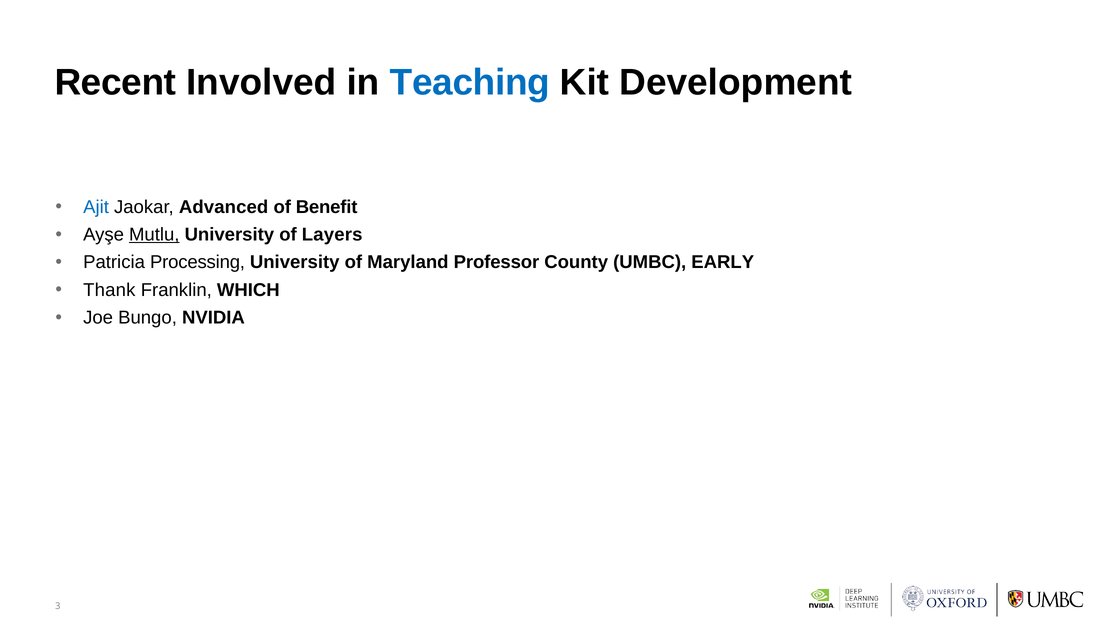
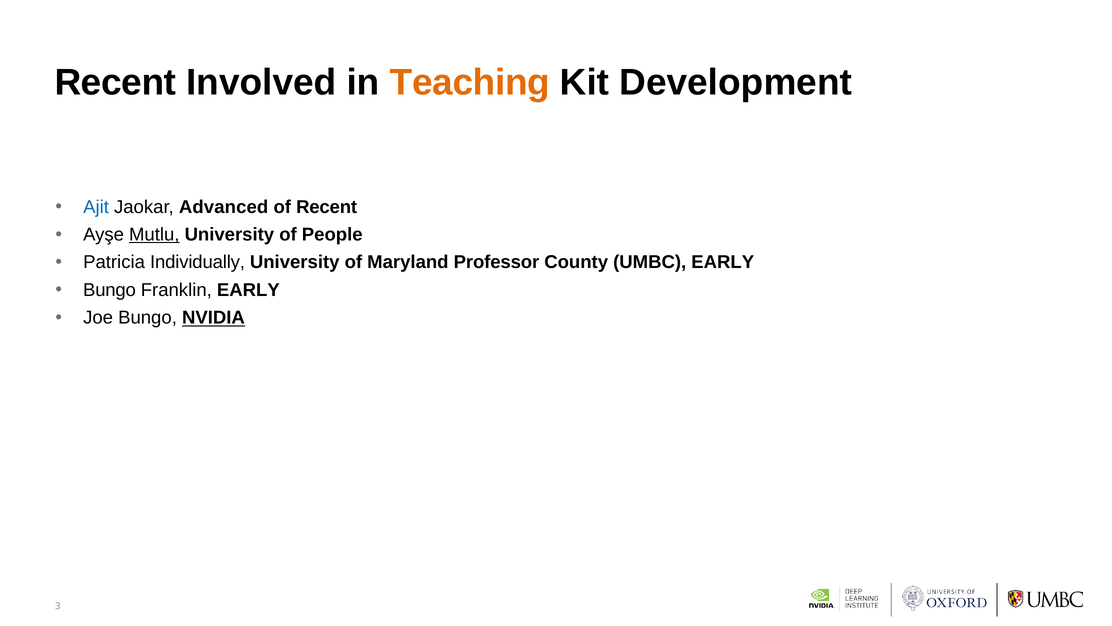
Teaching colour: blue -> orange
of Benefit: Benefit -> Recent
Layers: Layers -> People
Processing: Processing -> Individually
Thank at (109, 290): Thank -> Bungo
Franklin WHICH: WHICH -> EARLY
NVIDIA underline: none -> present
